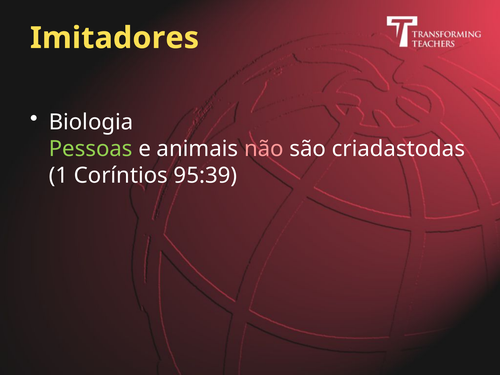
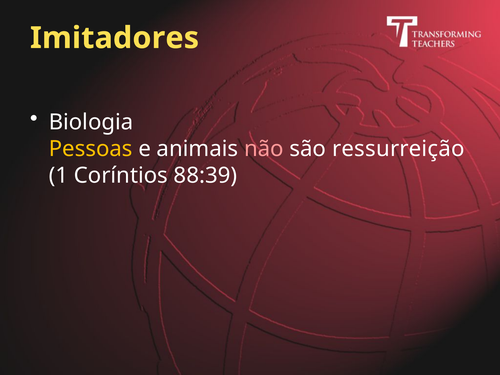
Pessoas colour: light green -> yellow
criadastodas: criadastodas -> ressurreição
95:39: 95:39 -> 88:39
